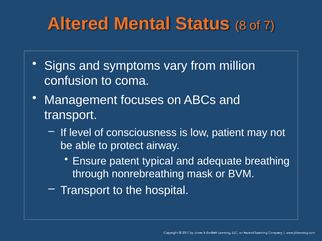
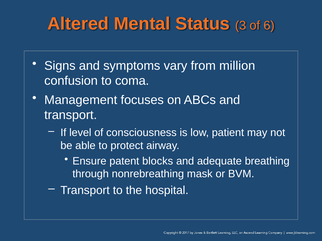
8: 8 -> 3
7: 7 -> 6
typical: typical -> blocks
